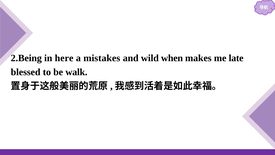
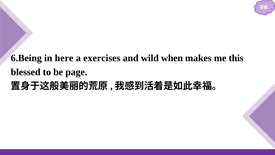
2.Being: 2.Being -> 6.Being
mistakes: mistakes -> exercises
late: late -> this
walk: walk -> page
